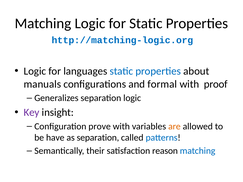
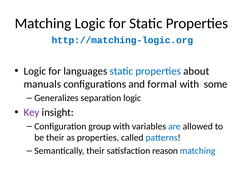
proof: proof -> some
prove: prove -> group
are colour: orange -> blue
be have: have -> their
as separation: separation -> properties
